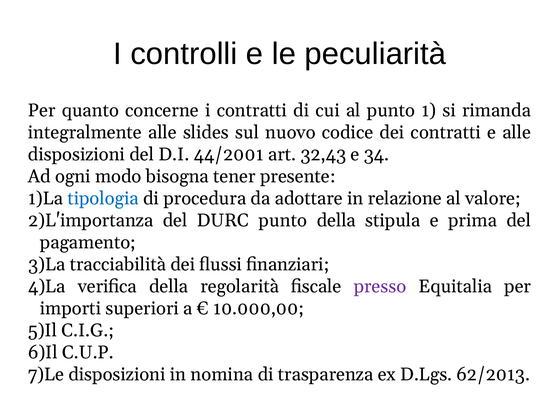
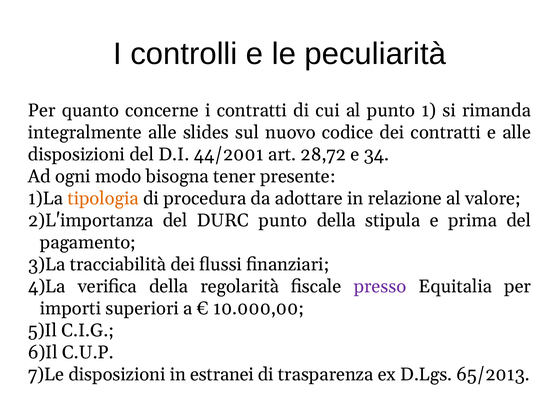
32,43: 32,43 -> 28,72
tipologia colour: blue -> orange
nomina: nomina -> estranei
62/2013: 62/2013 -> 65/2013
